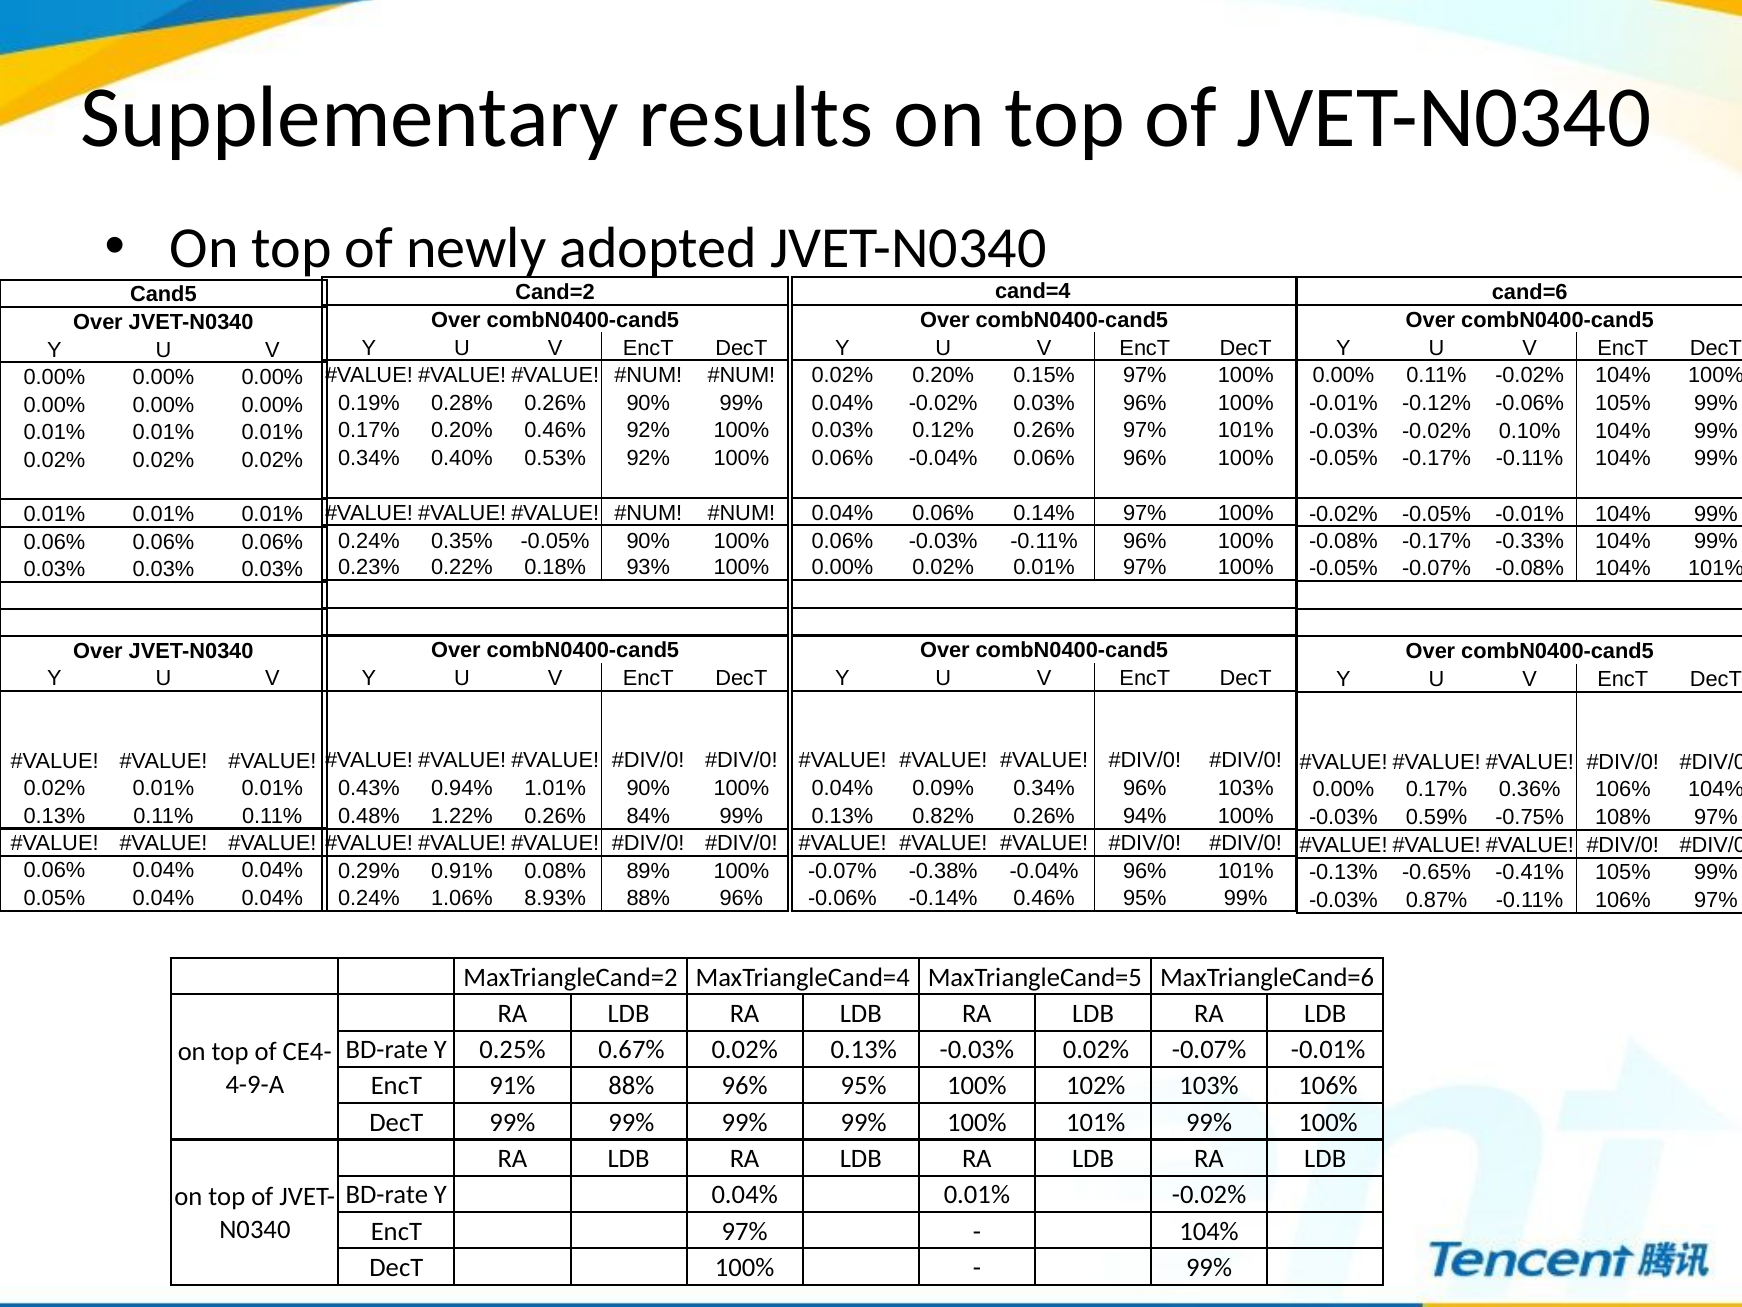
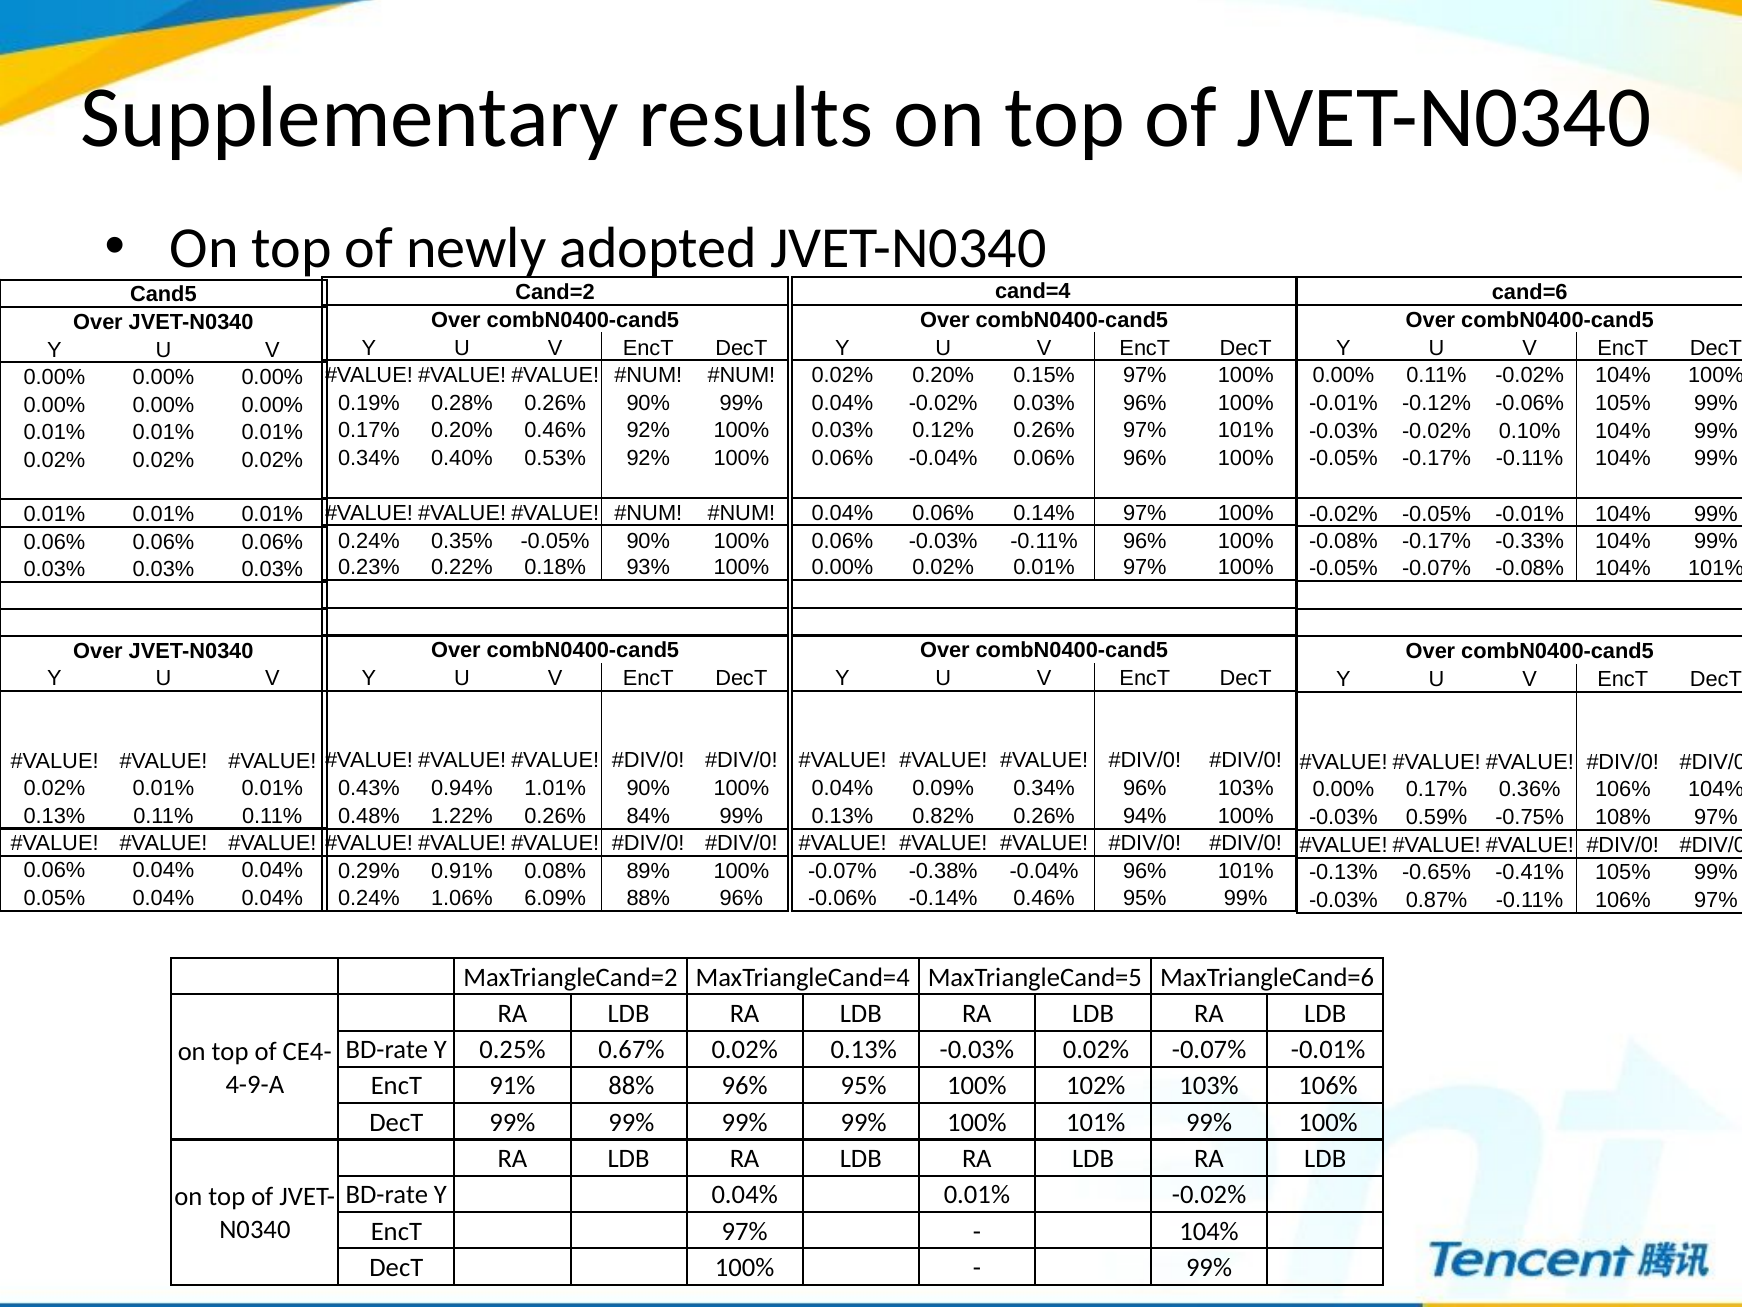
8.93%: 8.93% -> 6.09%
